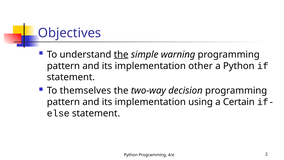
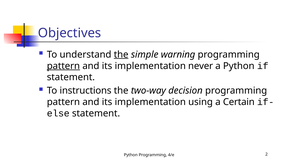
pattern at (63, 66) underline: none -> present
other: other -> never
themselves: themselves -> instructions
